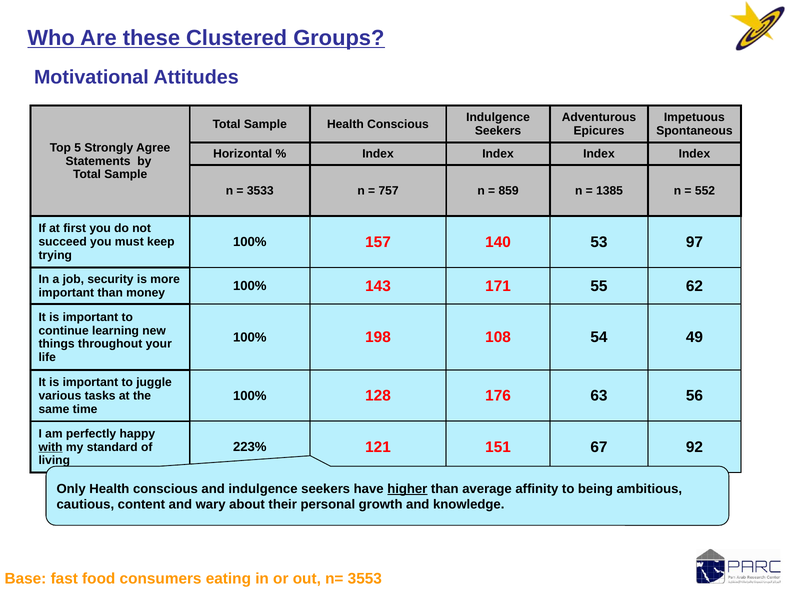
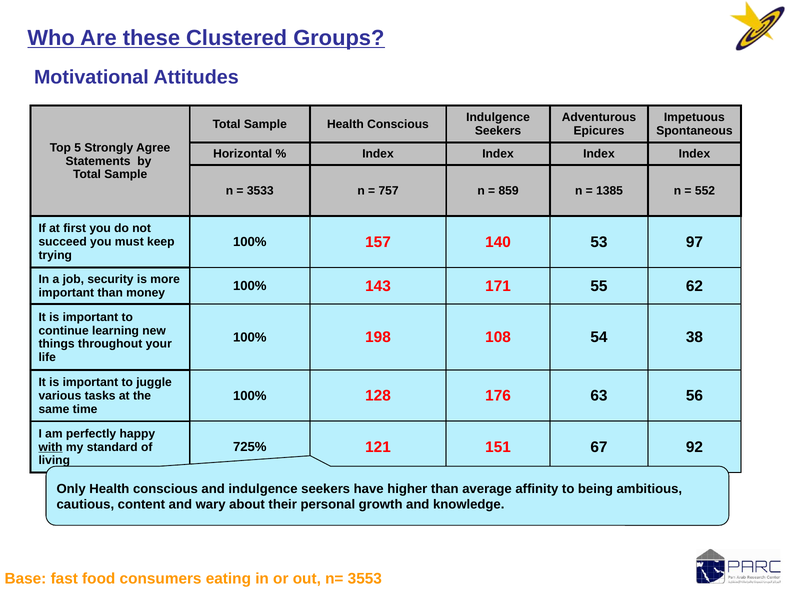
49: 49 -> 38
223%: 223% -> 725%
higher underline: present -> none
